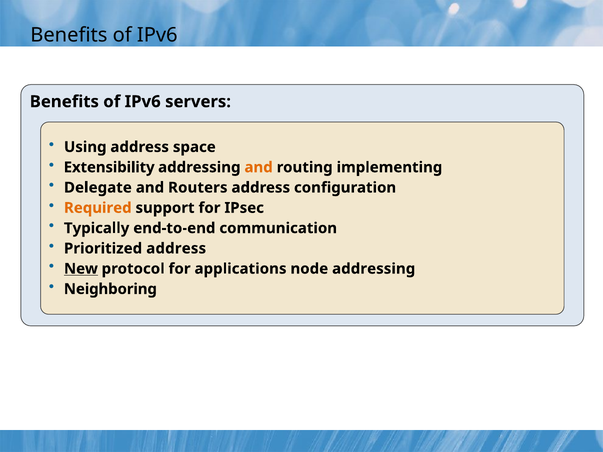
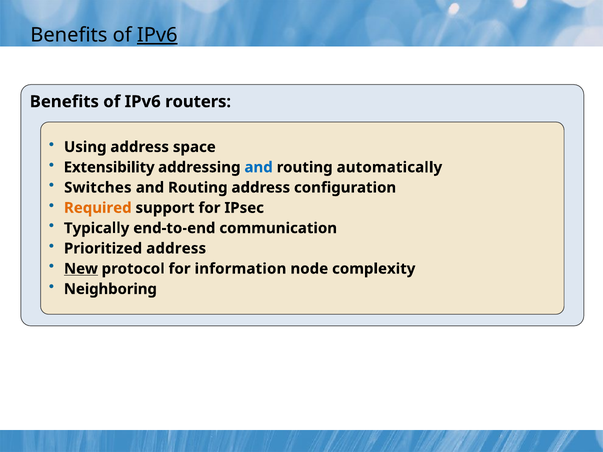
IPv6 at (157, 35) underline: none -> present
servers: servers -> routers
and at (259, 167) colour: orange -> blue
implementing: implementing -> automatically
Delegate: Delegate -> Switches
Routers at (198, 188): Routers -> Routing
applications: applications -> information
node addressing: addressing -> complexity
